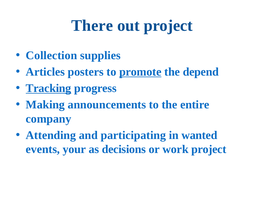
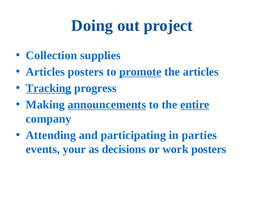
There: There -> Doing
the depend: depend -> articles
announcements underline: none -> present
entire underline: none -> present
wanted: wanted -> parties
work project: project -> posters
